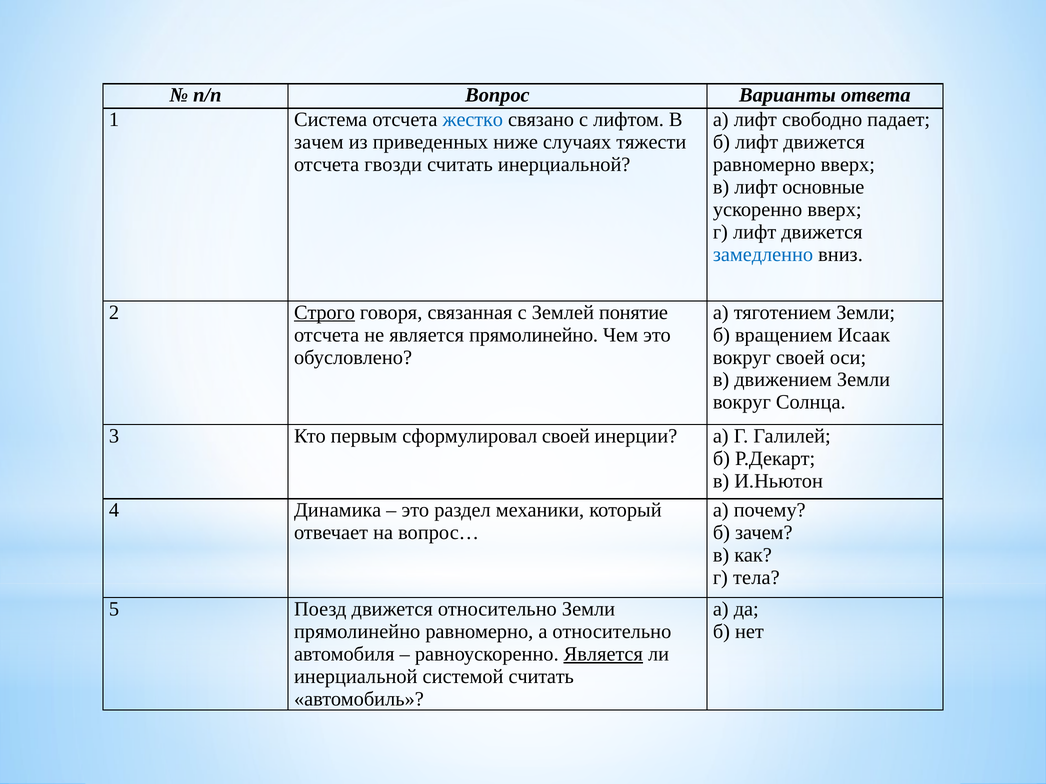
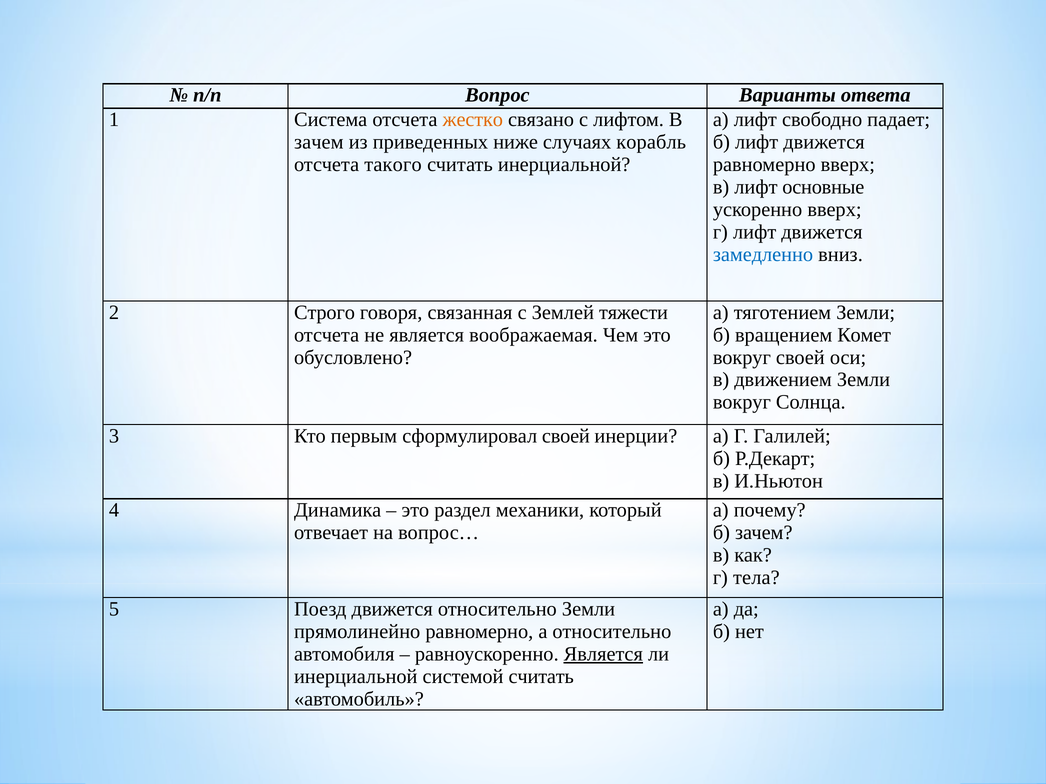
жестко colour: blue -> orange
тяжести: тяжести -> корабль
гвозди: гвозди -> такого
Строго underline: present -> none
понятие: понятие -> тяжести
является прямолинейно: прямолинейно -> воображаемая
Исаак: Исаак -> Комет
